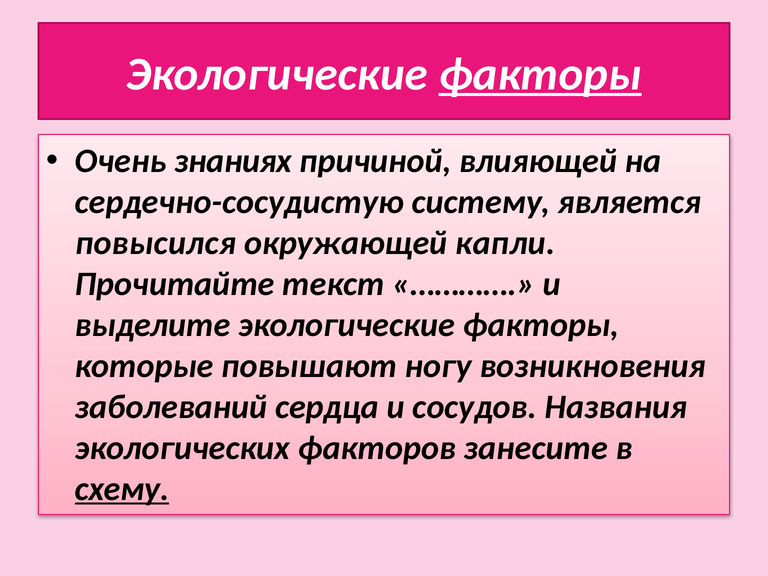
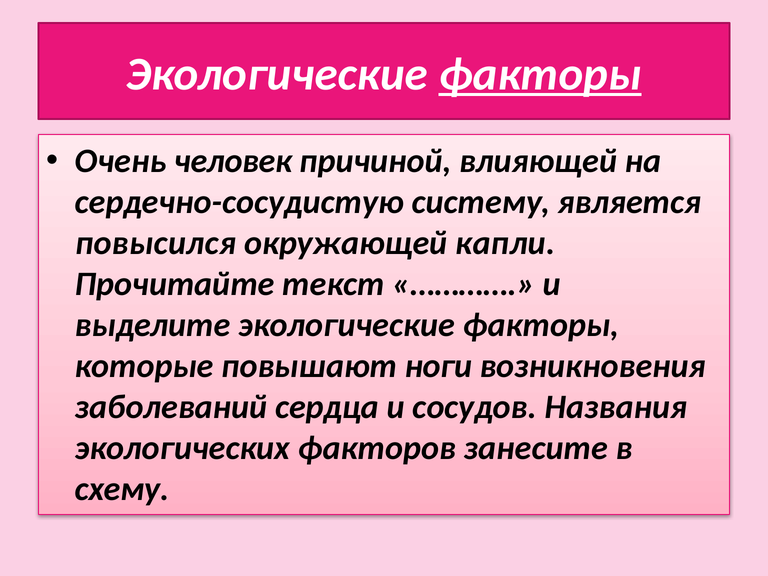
знаниях: знаниях -> человек
ногу: ногу -> ноги
схему underline: present -> none
